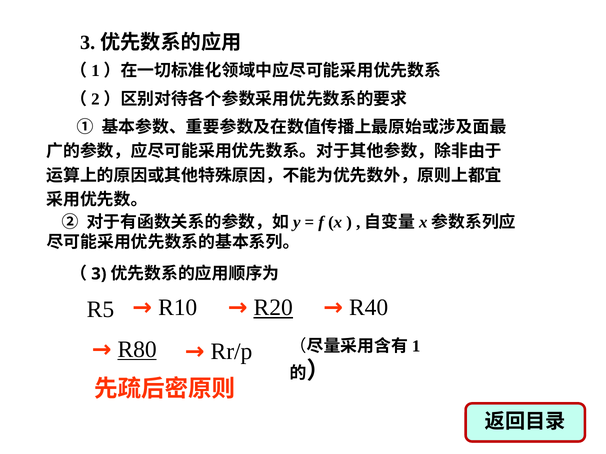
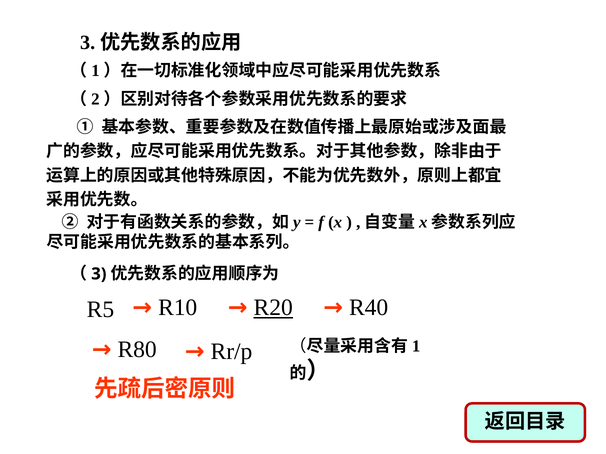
R80 underline: present -> none
